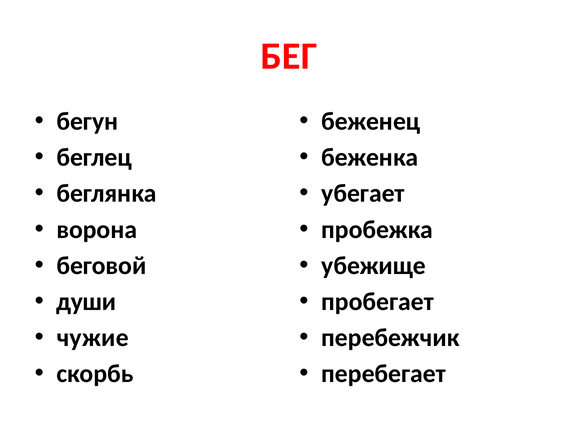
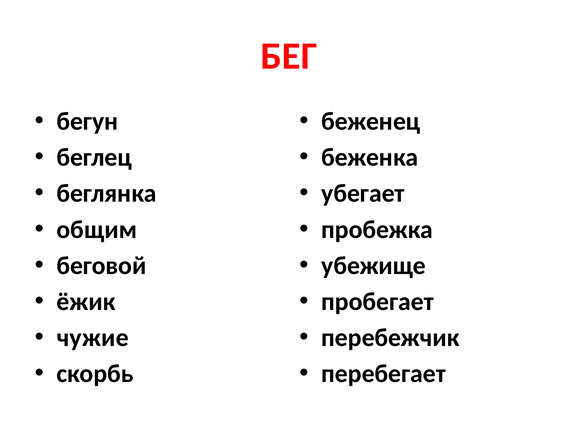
ворона: ворона -> общим
души: души -> ёжик
